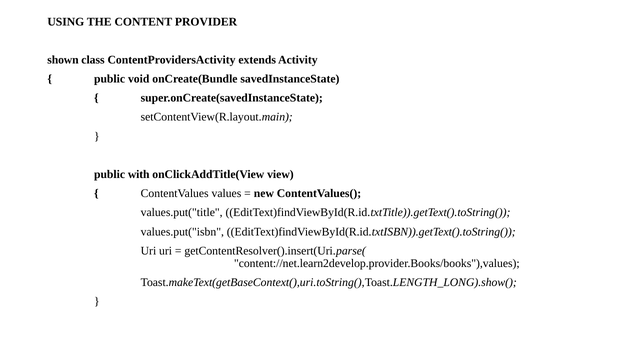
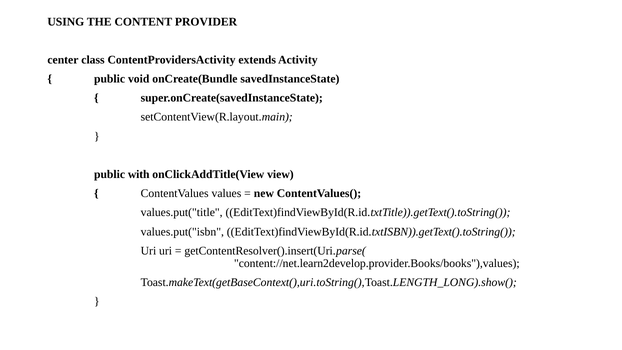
shown: shown -> center
